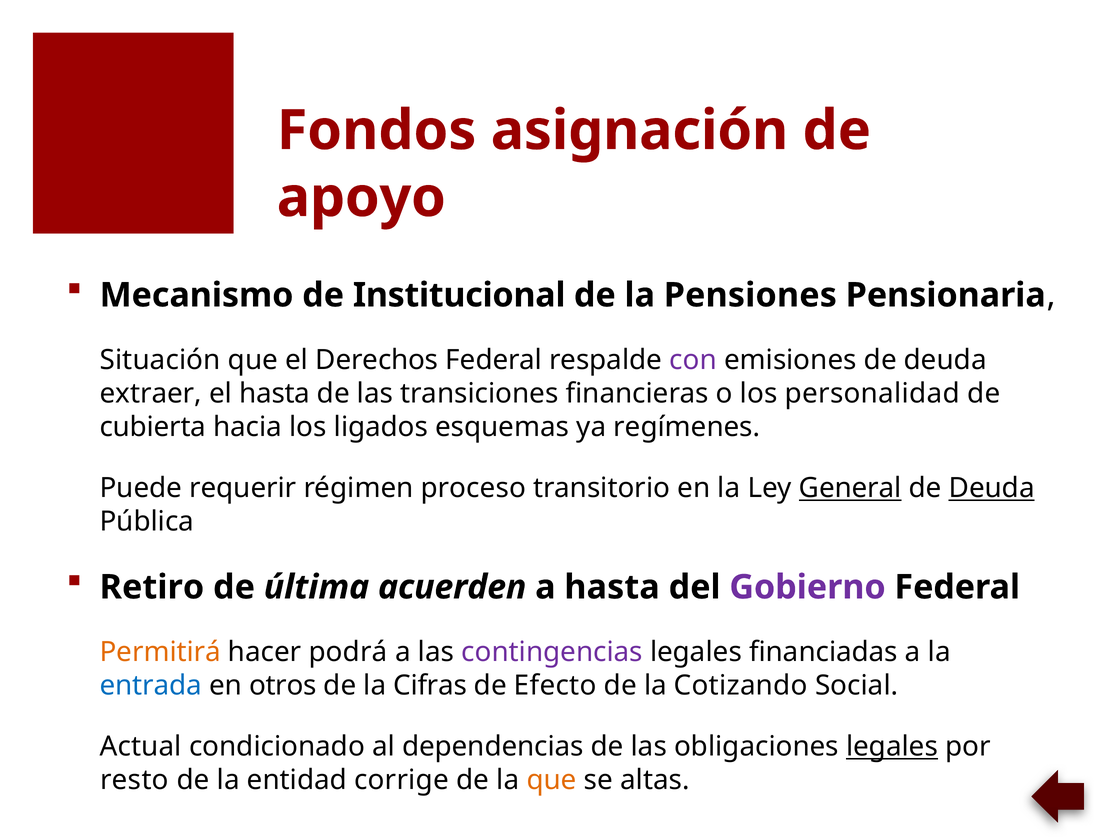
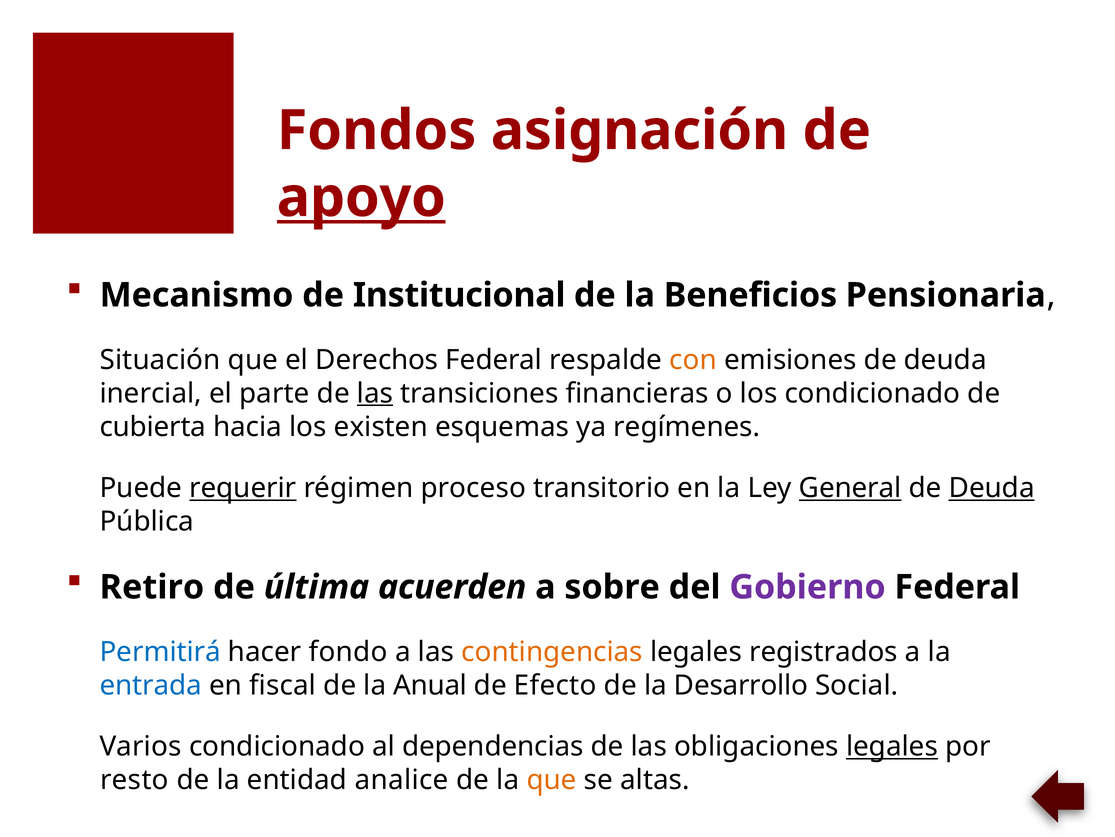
apoyo underline: none -> present
Pensiones: Pensiones -> Beneficios
con colour: purple -> orange
extraer: extraer -> inercial
el hasta: hasta -> parte
las at (375, 393) underline: none -> present
los personalidad: personalidad -> condicionado
ligados: ligados -> existen
requerir underline: none -> present
a hasta: hasta -> sobre
Permitirá colour: orange -> blue
podrá: podrá -> fondo
contingencias colour: purple -> orange
financiadas: financiadas -> registrados
otros: otros -> fiscal
Cifras: Cifras -> Anual
Cotizando: Cotizando -> Desarrollo
Actual: Actual -> Varios
corrige: corrige -> analice
